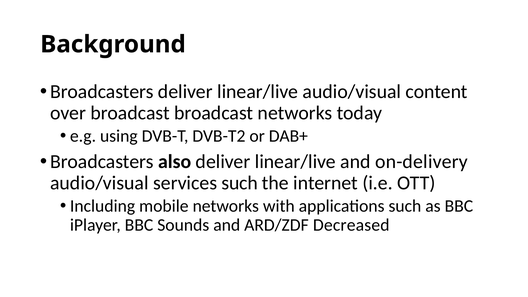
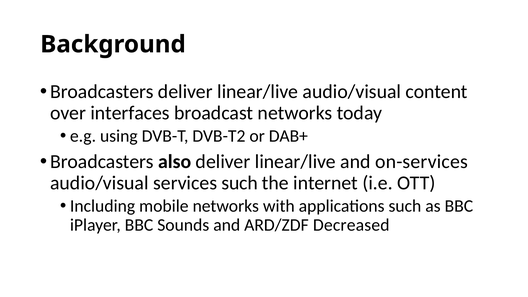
over broadcast: broadcast -> interfaces
on-delivery: on-delivery -> on-services
